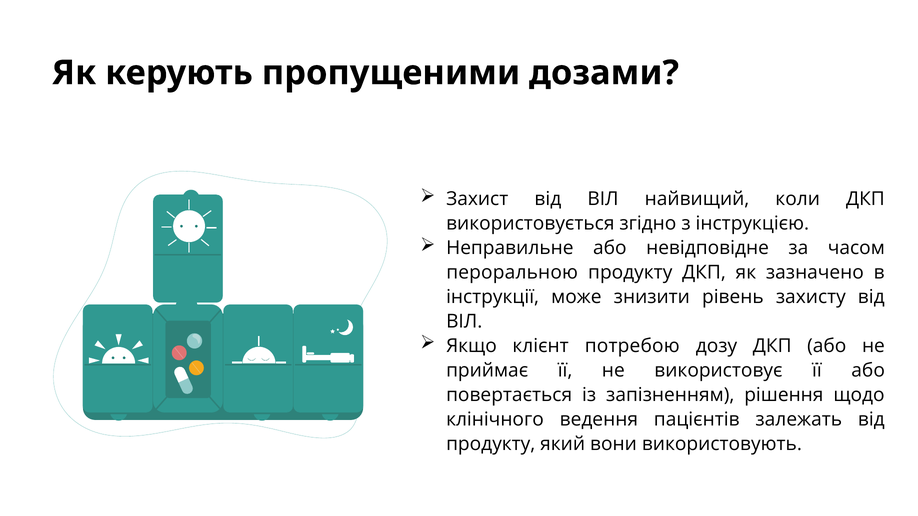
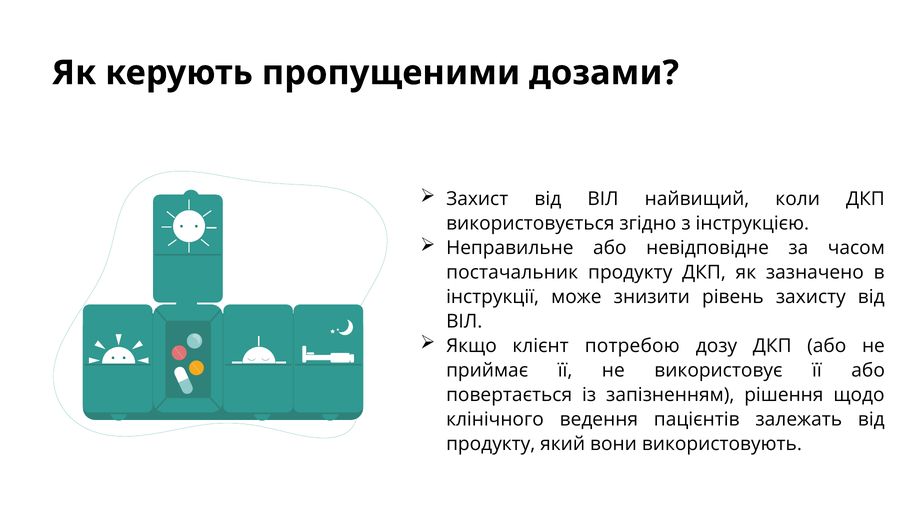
пероральною: пероральною -> постачальник
